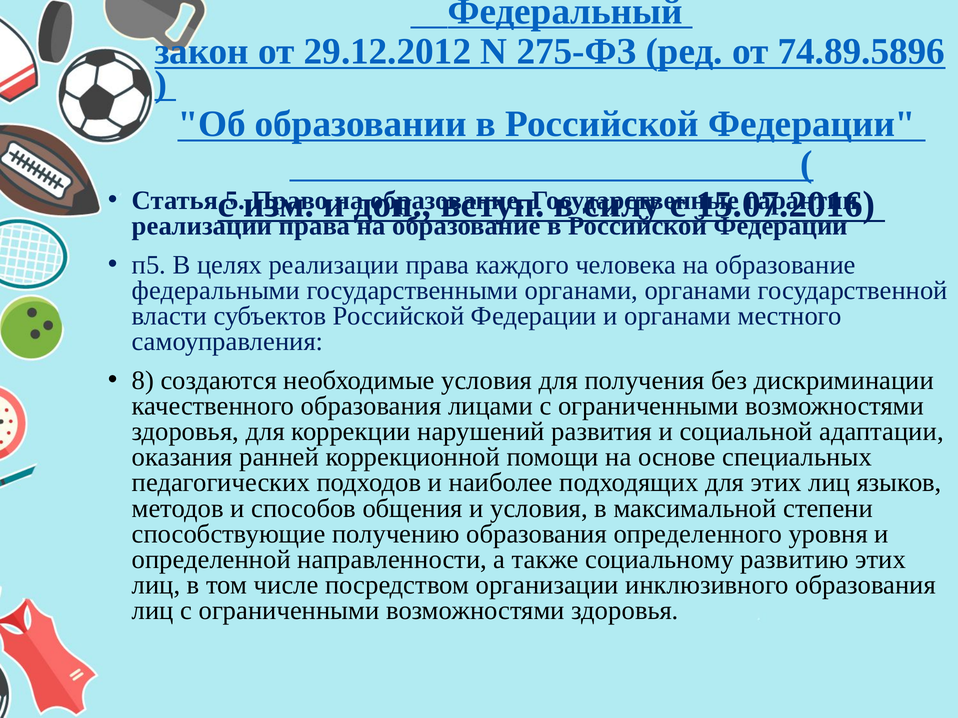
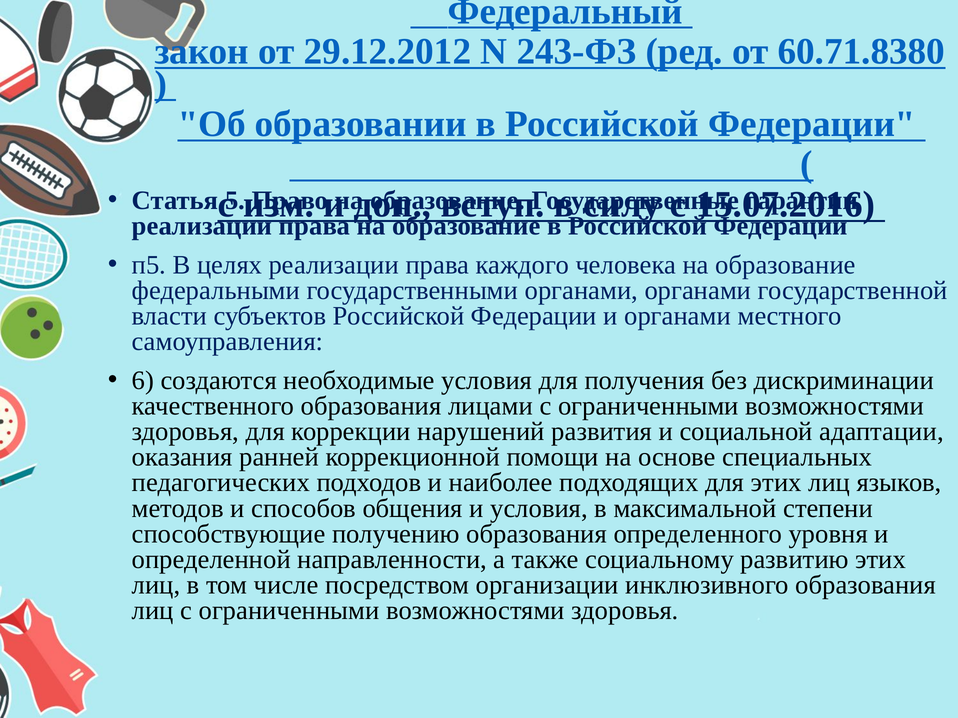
275-ФЗ: 275-ФЗ -> 243-ФЗ
74.89.5896: 74.89.5896 -> 60.71.8380
8: 8 -> 6
